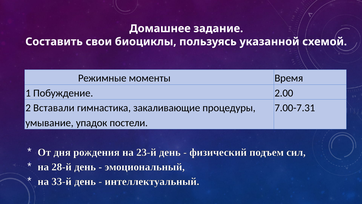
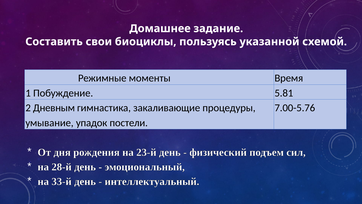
2.00: 2.00 -> 5.81
Вставали: Вставали -> Дневным
7.00-7.31: 7.00-7.31 -> 7.00-5.76
